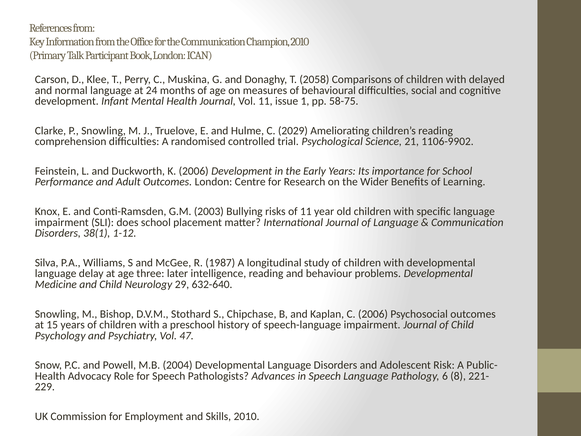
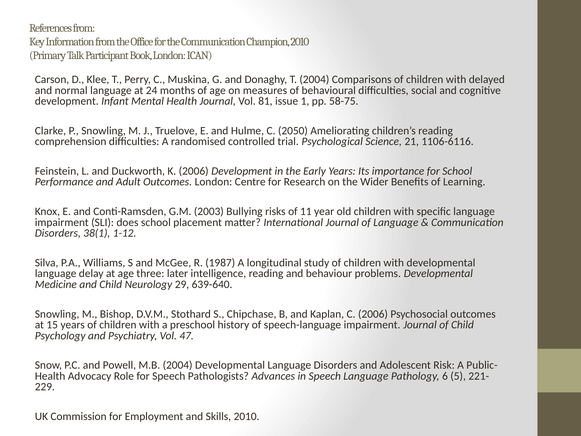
T 2058: 2058 -> 2004
Vol 11: 11 -> 81
2029: 2029 -> 2050
1106-9902: 1106-9902 -> 1106-6116
632-640: 632-640 -> 639-640
8: 8 -> 5
